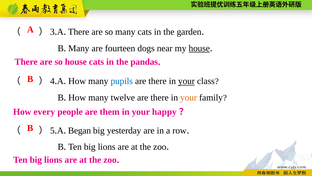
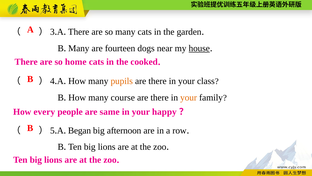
so house: house -> home
pandas: pandas -> cooked
pupils colour: blue -> orange
your at (186, 81) underline: present -> none
twelve: twelve -> course
them: them -> same
yesterday: yesterday -> afternoon
